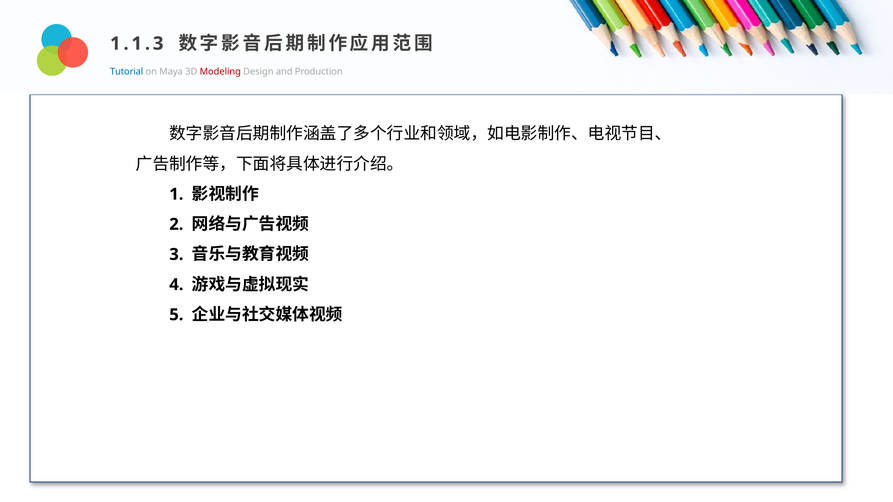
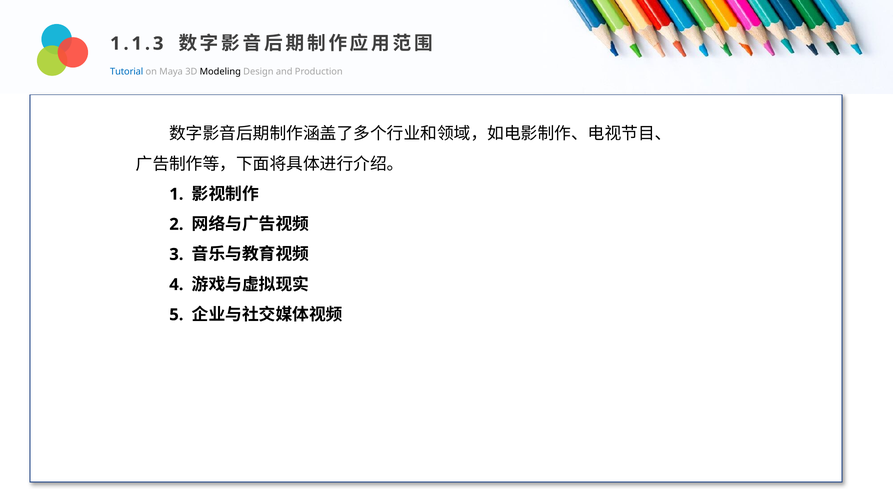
Modeling colour: red -> black
